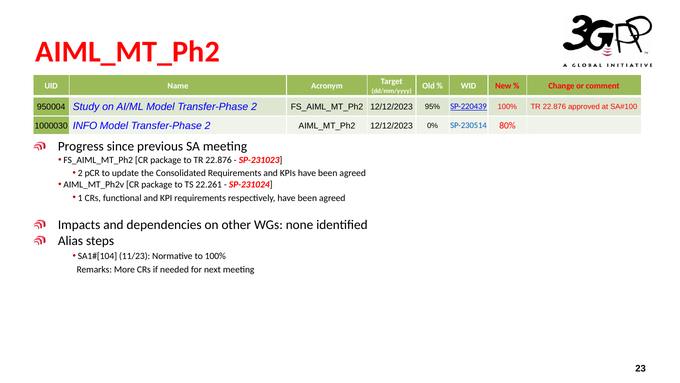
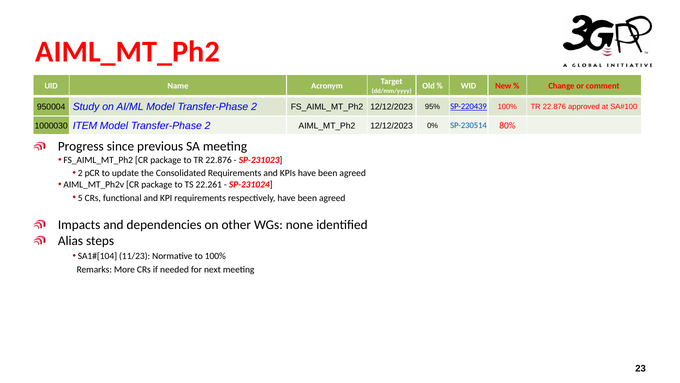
INFO: INFO -> ITEM
1: 1 -> 5
